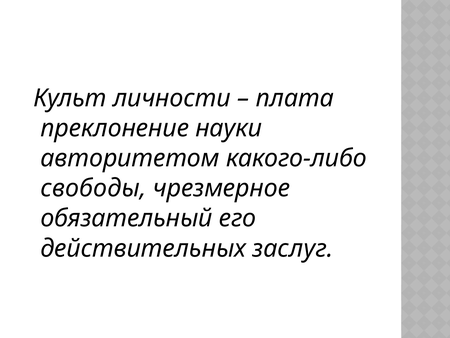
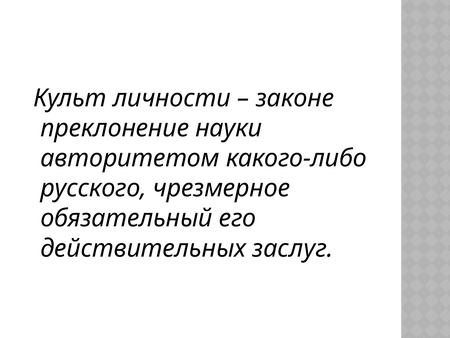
плата: плата -> законе
свободы: свободы -> русского
